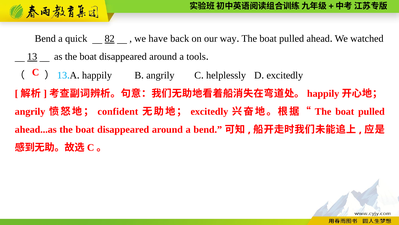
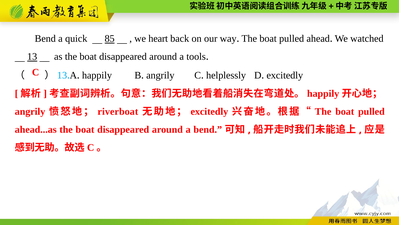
82: 82 -> 85
have: have -> heart
confident: confident -> riverboat
